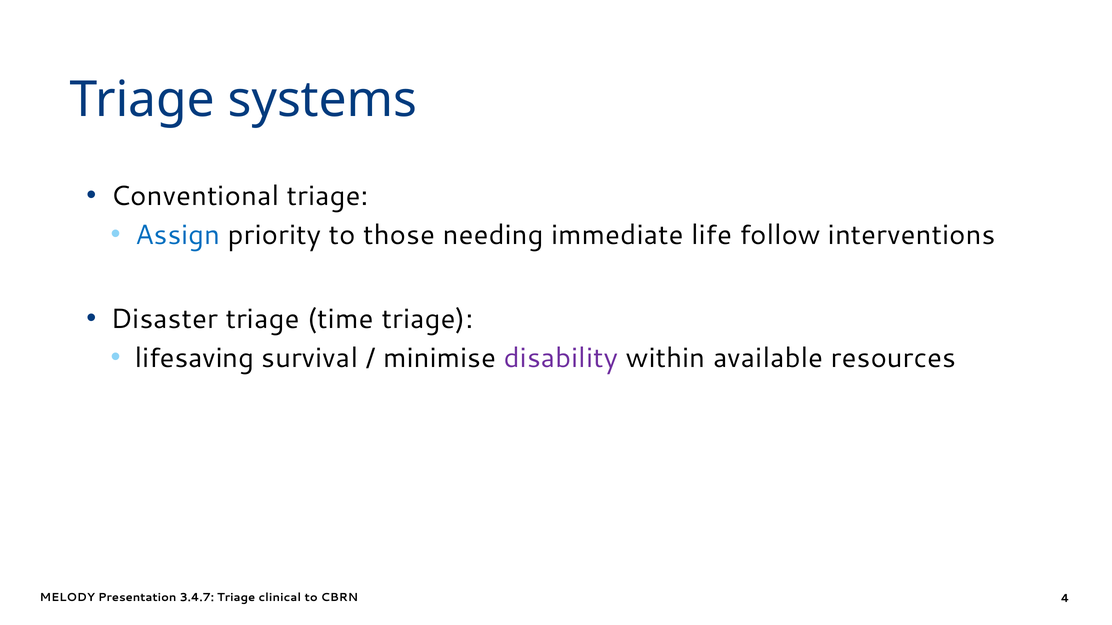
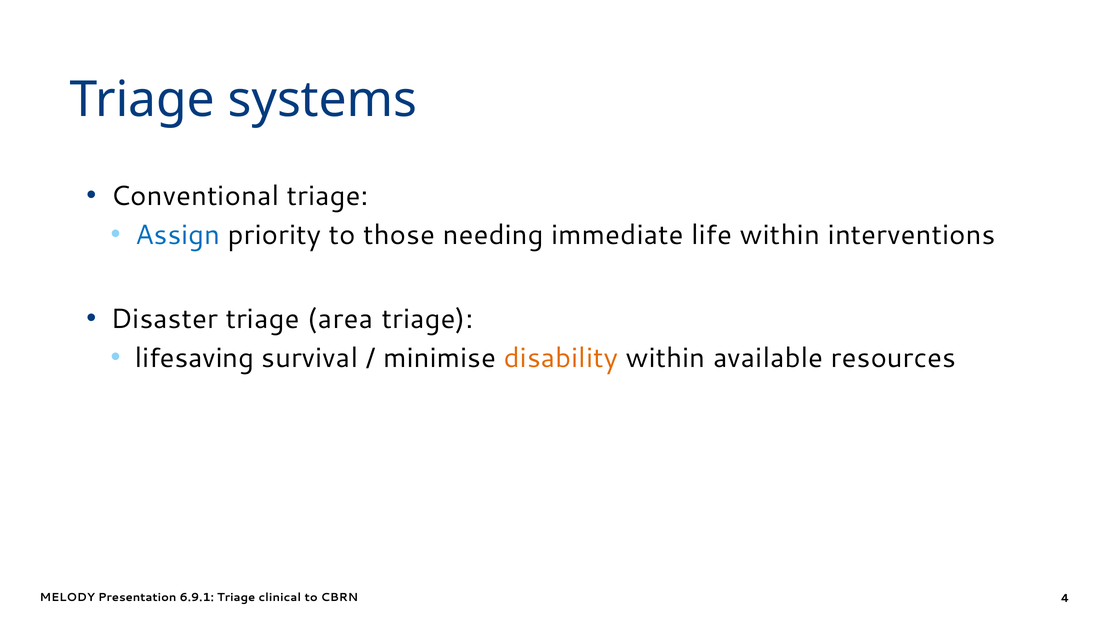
life follow: follow -> within
time: time -> area
disability colour: purple -> orange
3.4.7: 3.4.7 -> 6.9.1
